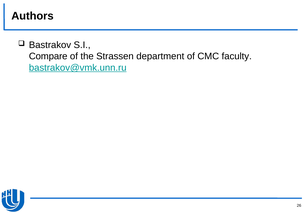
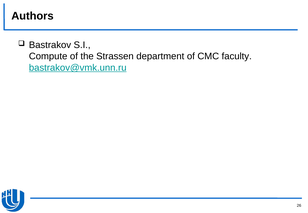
Compare: Compare -> Compute
